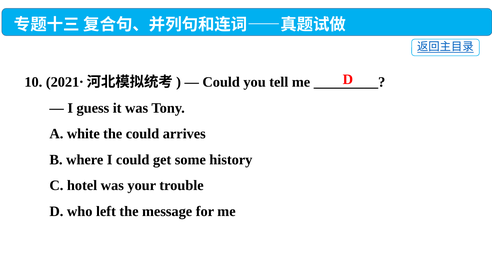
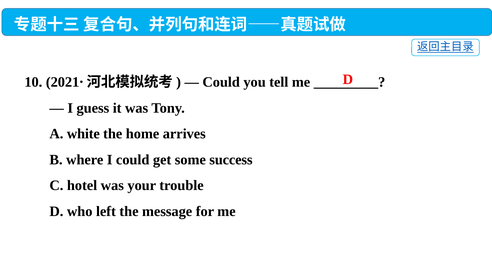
the could: could -> home
history: history -> success
